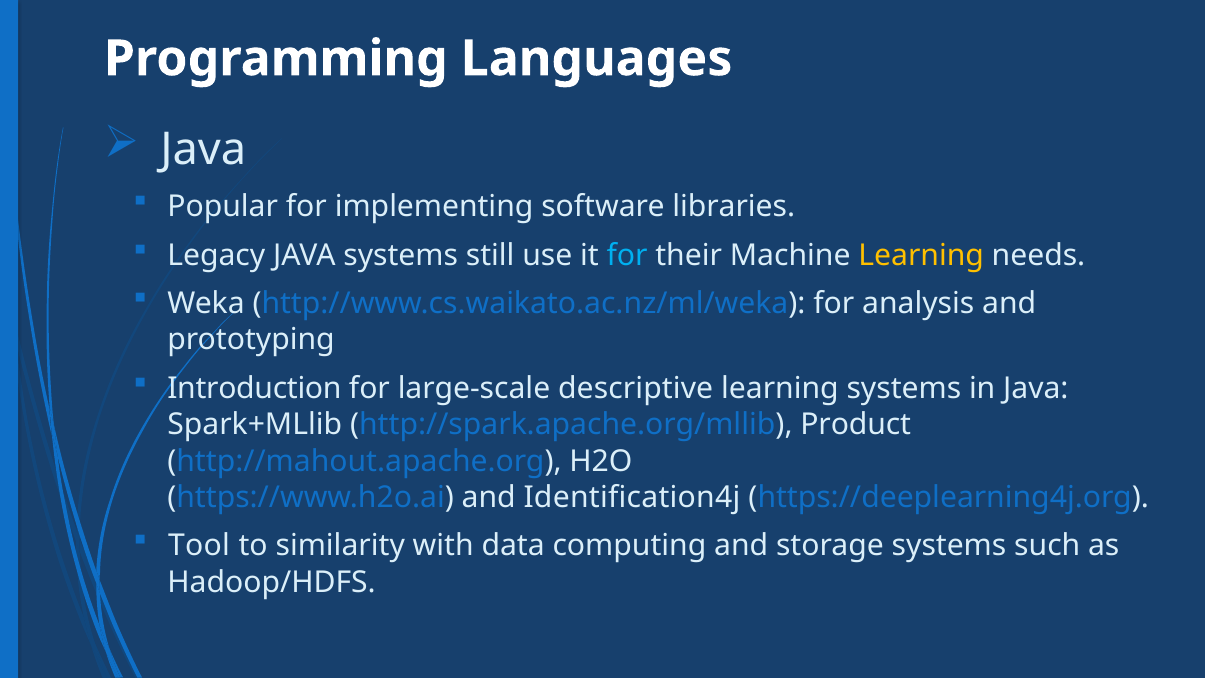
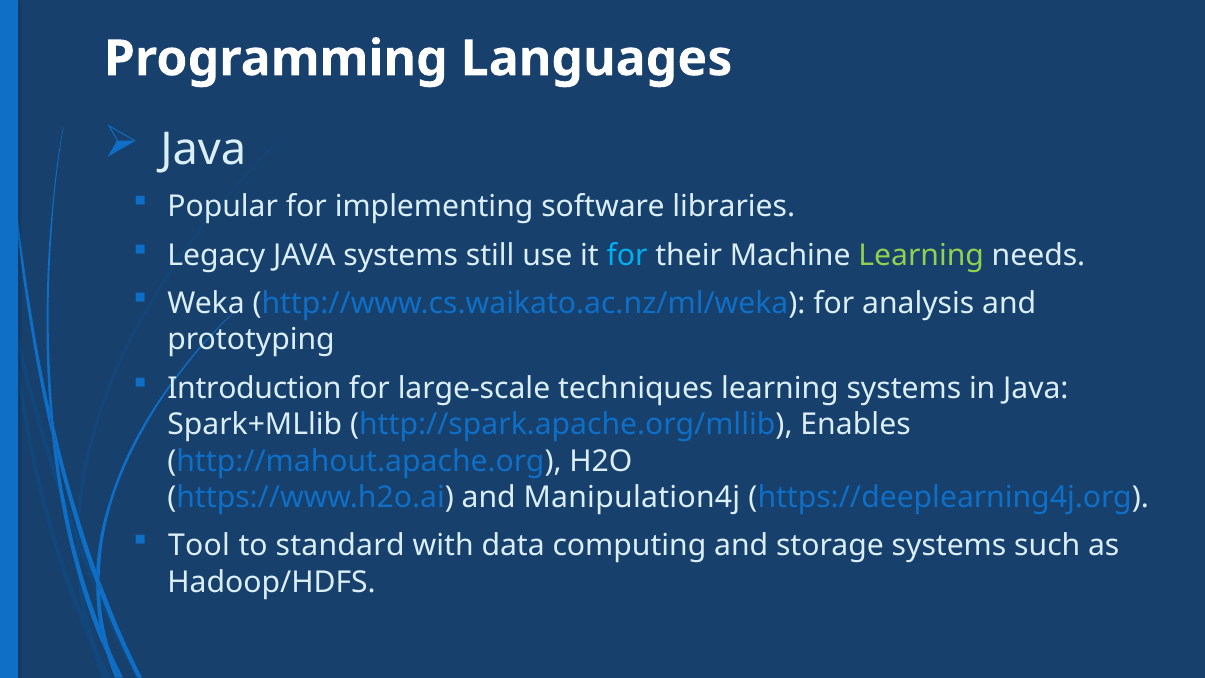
Learning at (921, 255) colour: yellow -> light green
descriptive: descriptive -> techniques
Product: Product -> Enables
Identification4j: Identification4j -> Manipulation4j
similarity: similarity -> standard
